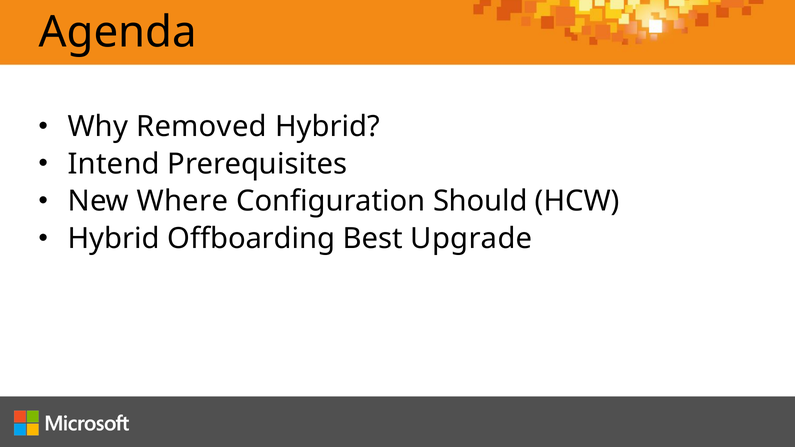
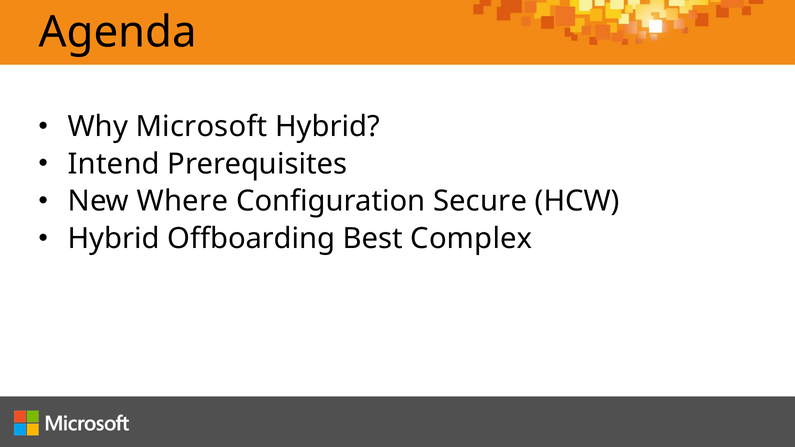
Removed: Removed -> Microsoft
Should: Should -> Secure
Upgrade: Upgrade -> Complex
